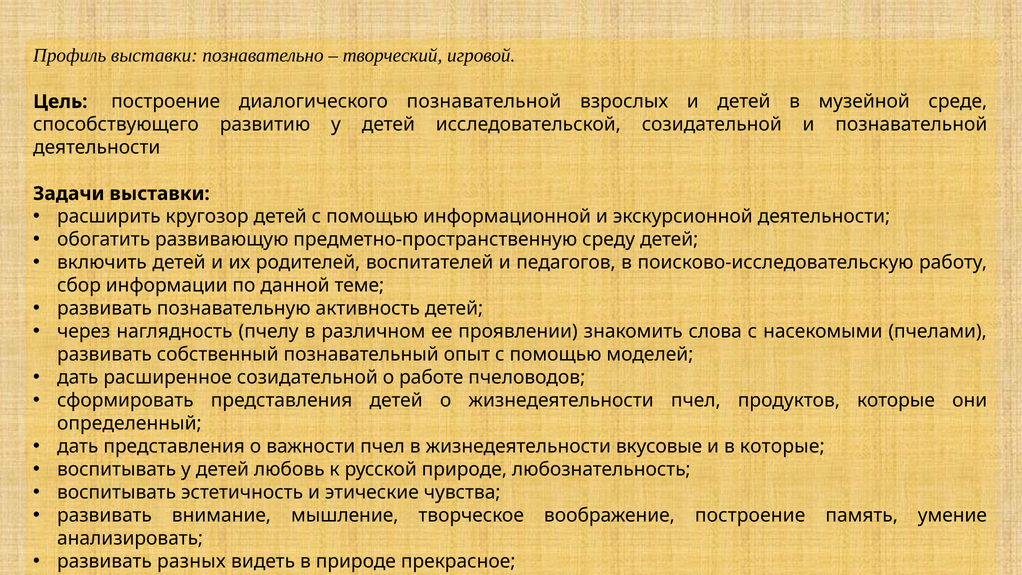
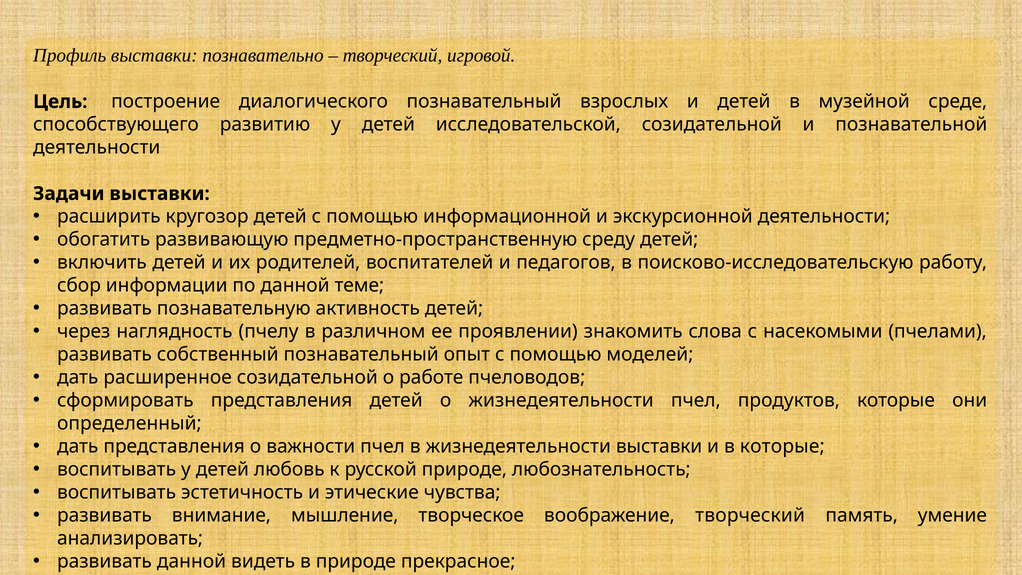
диалогического познавательной: познавательной -> познавательный
жизнедеятельности вкусовые: вкусовые -> выставки
воображение построение: построение -> творческий
развивать разных: разных -> данной
